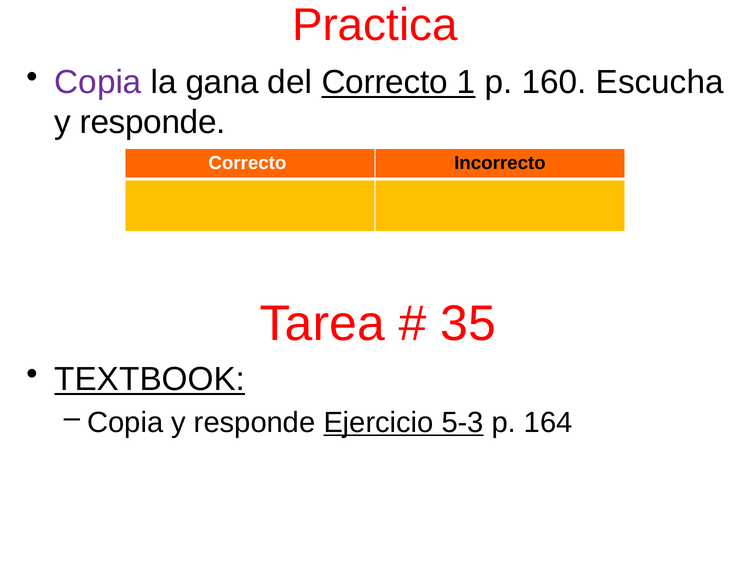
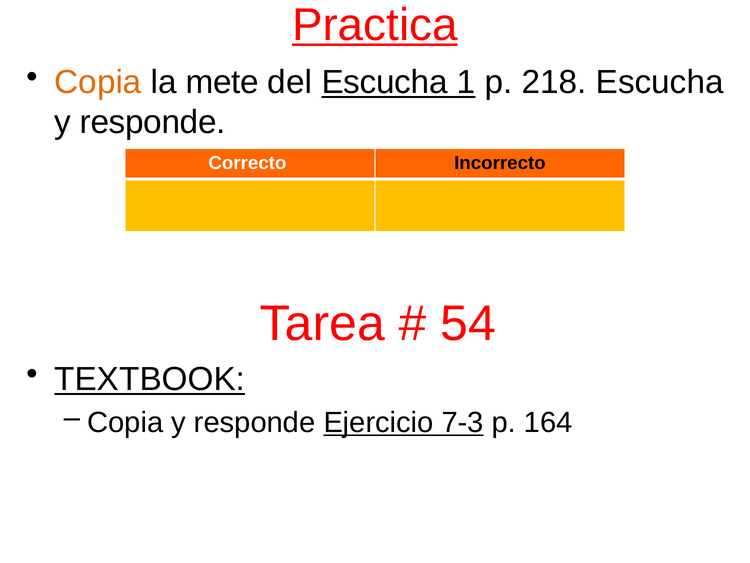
Practica underline: none -> present
Copia at (98, 82) colour: purple -> orange
gana: gana -> mete
del Correcto: Correcto -> Escucha
160: 160 -> 218
35: 35 -> 54
5-3: 5-3 -> 7-3
